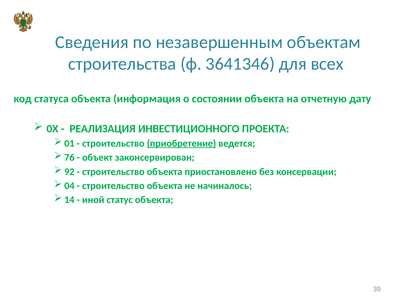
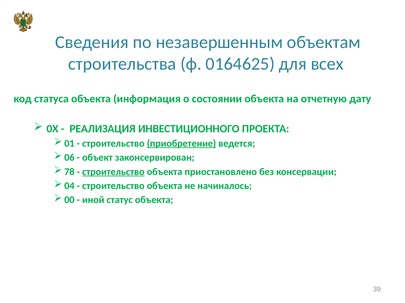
3641346: 3641346 -> 0164625
76: 76 -> 06
92: 92 -> 78
строительство at (113, 172) underline: none -> present
14: 14 -> 00
